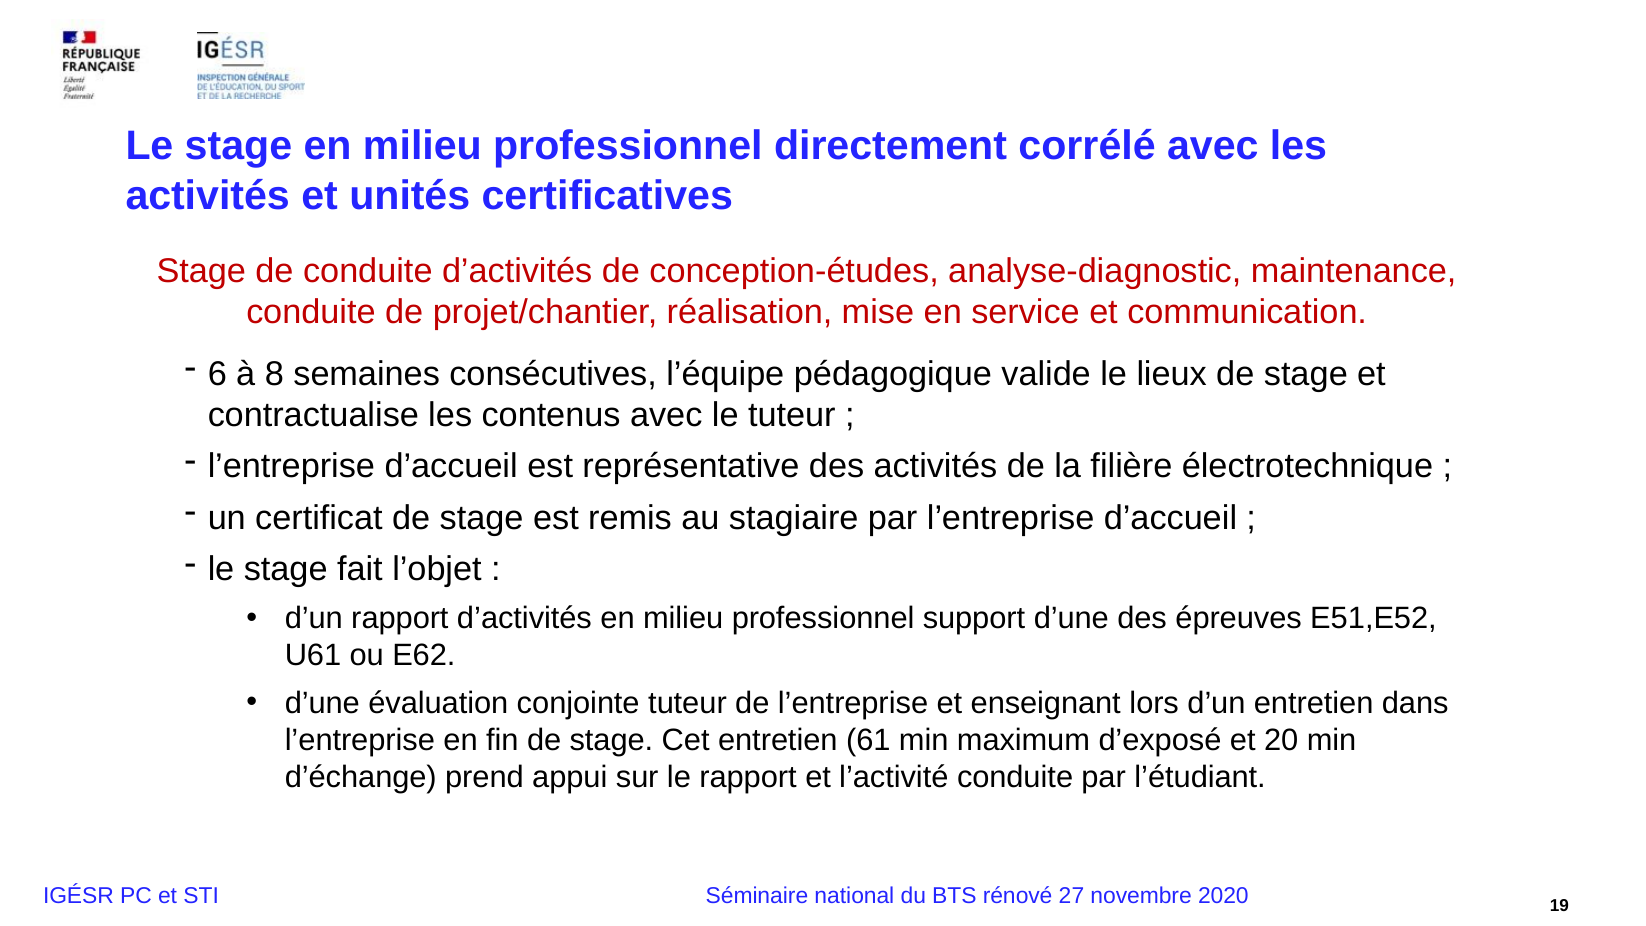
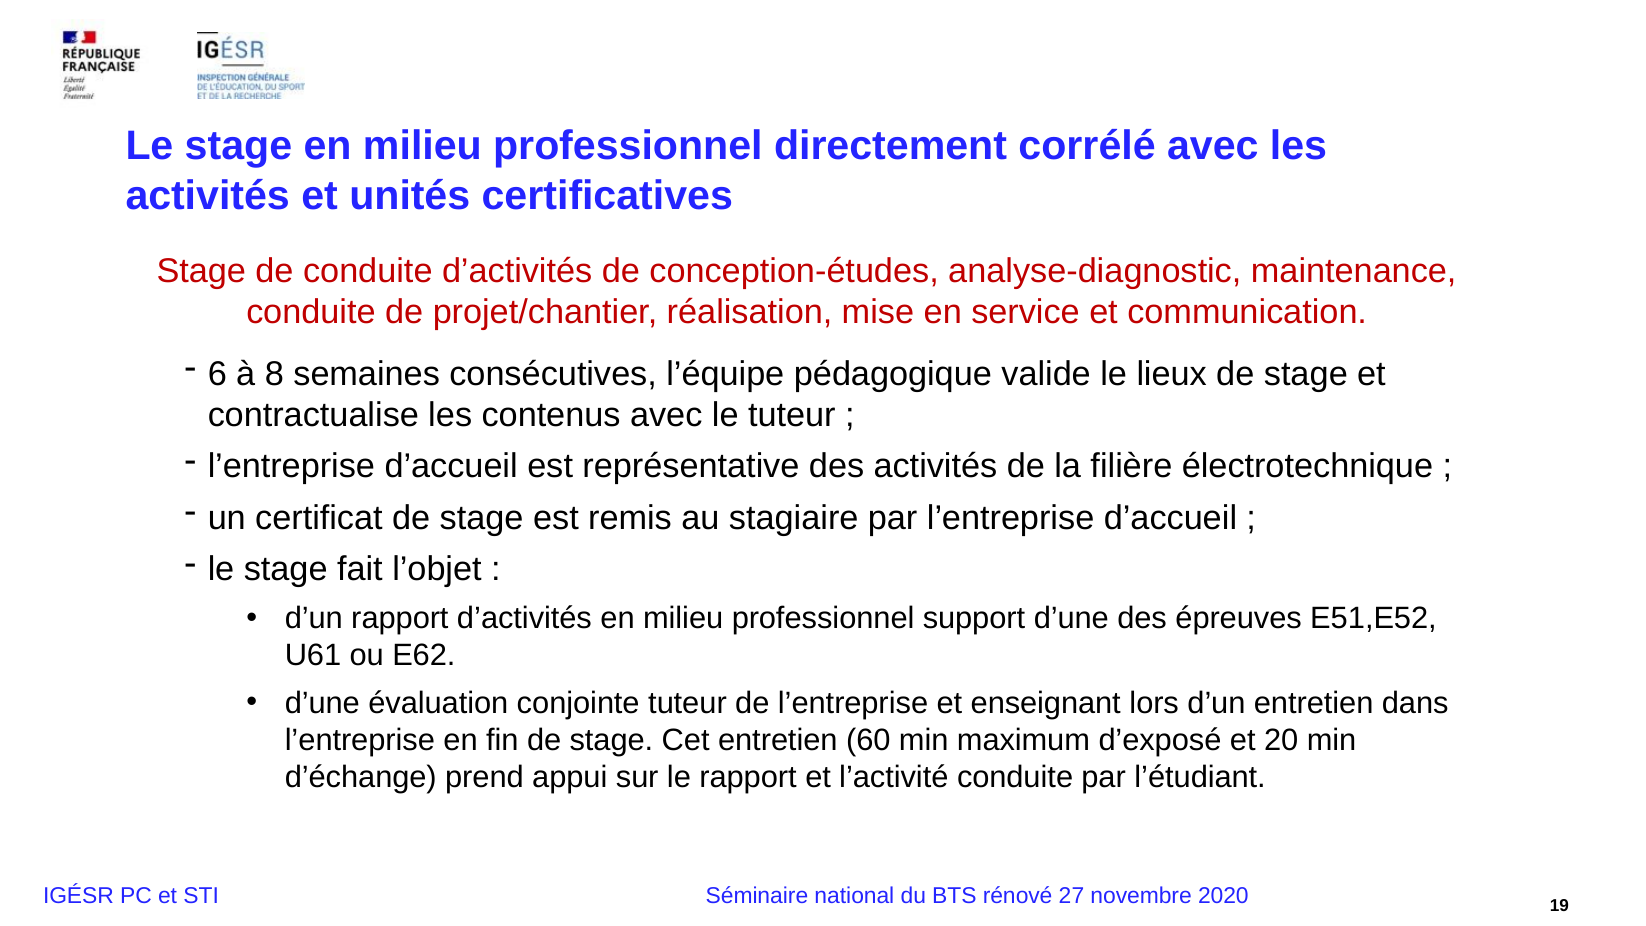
61: 61 -> 60
